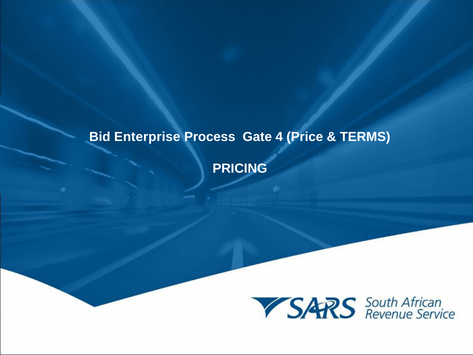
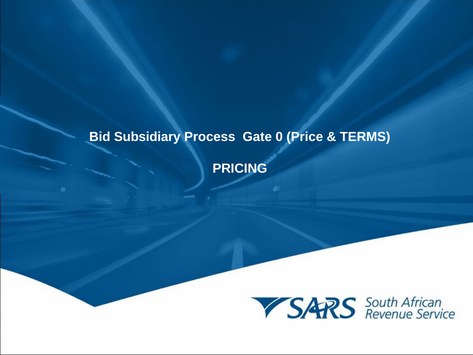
Enterprise: Enterprise -> Subsidiary
4: 4 -> 0
